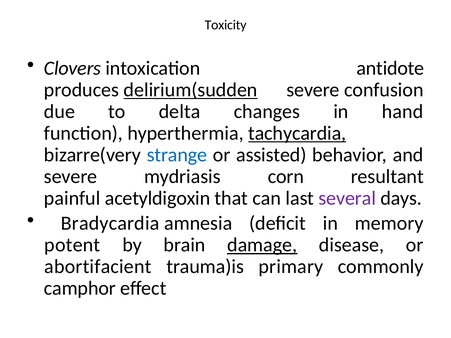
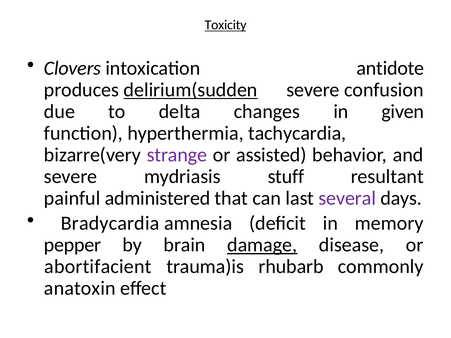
Toxicity underline: none -> present
hand: hand -> given
tachycardia underline: present -> none
strange colour: blue -> purple
corn: corn -> stuff
acetyldigoxin: acetyldigoxin -> administered
potent: potent -> pepper
primary: primary -> rhubarb
camphor: camphor -> anatoxin
